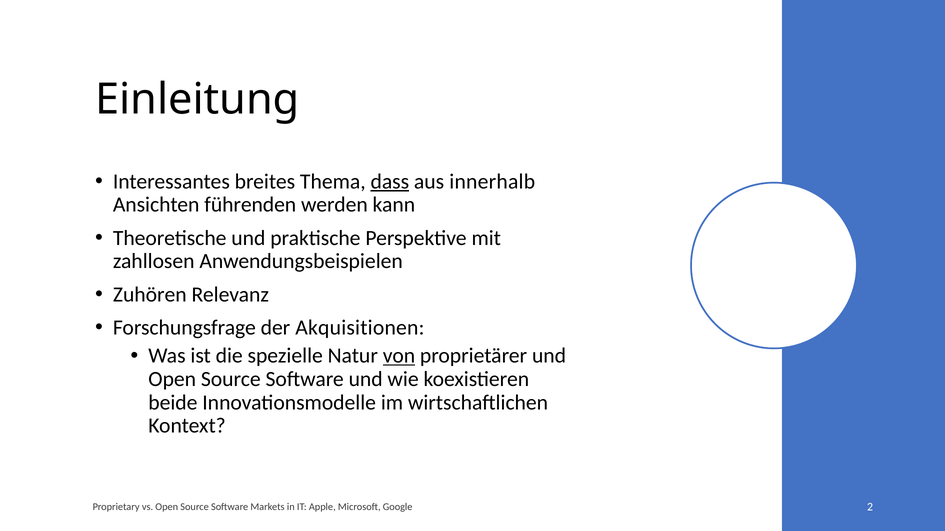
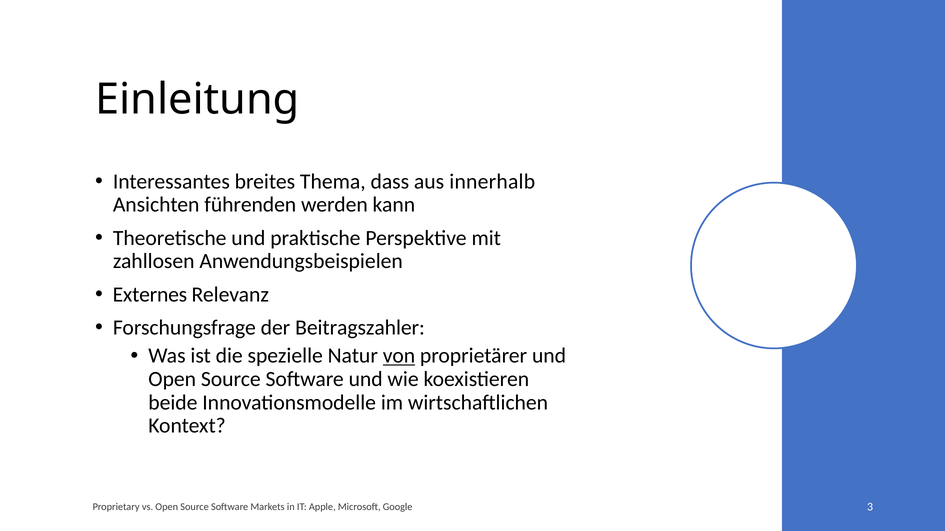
dass underline: present -> none
Zuhören: Zuhören -> Externes
Akquisitionen: Akquisitionen -> Beitragszahler
2: 2 -> 3
